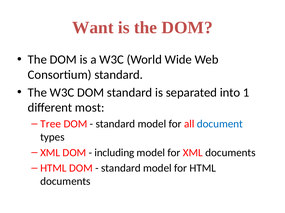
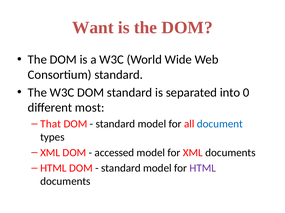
1: 1 -> 0
Tree: Tree -> That
including: including -> accessed
HTML at (203, 169) colour: black -> purple
